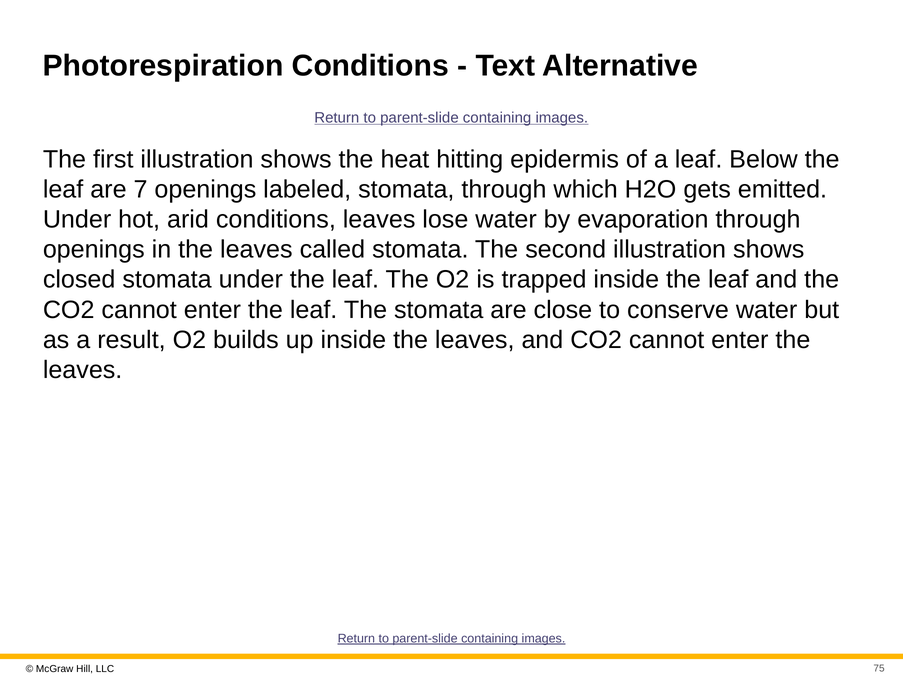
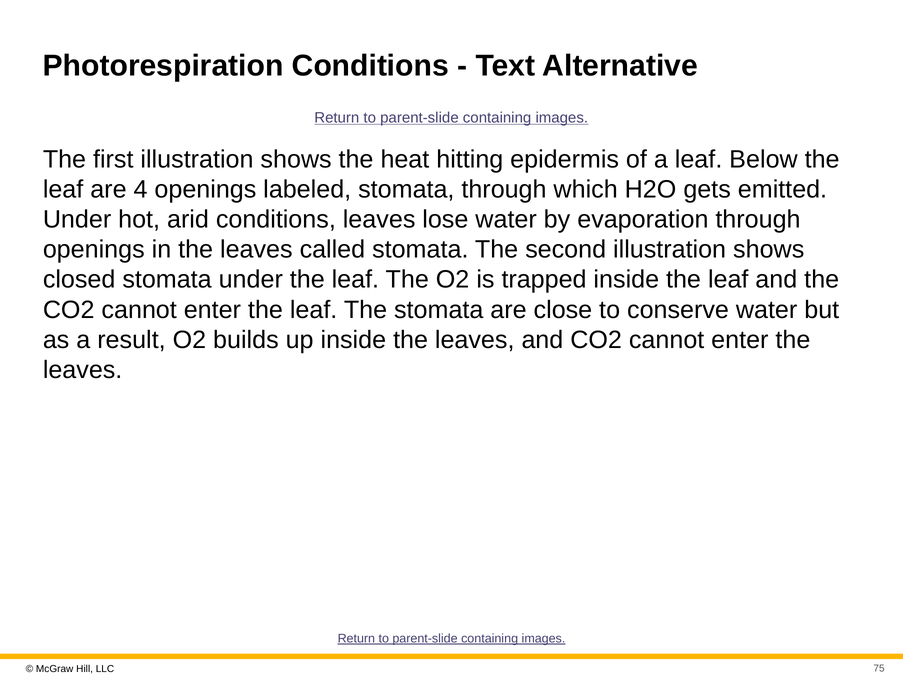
7: 7 -> 4
